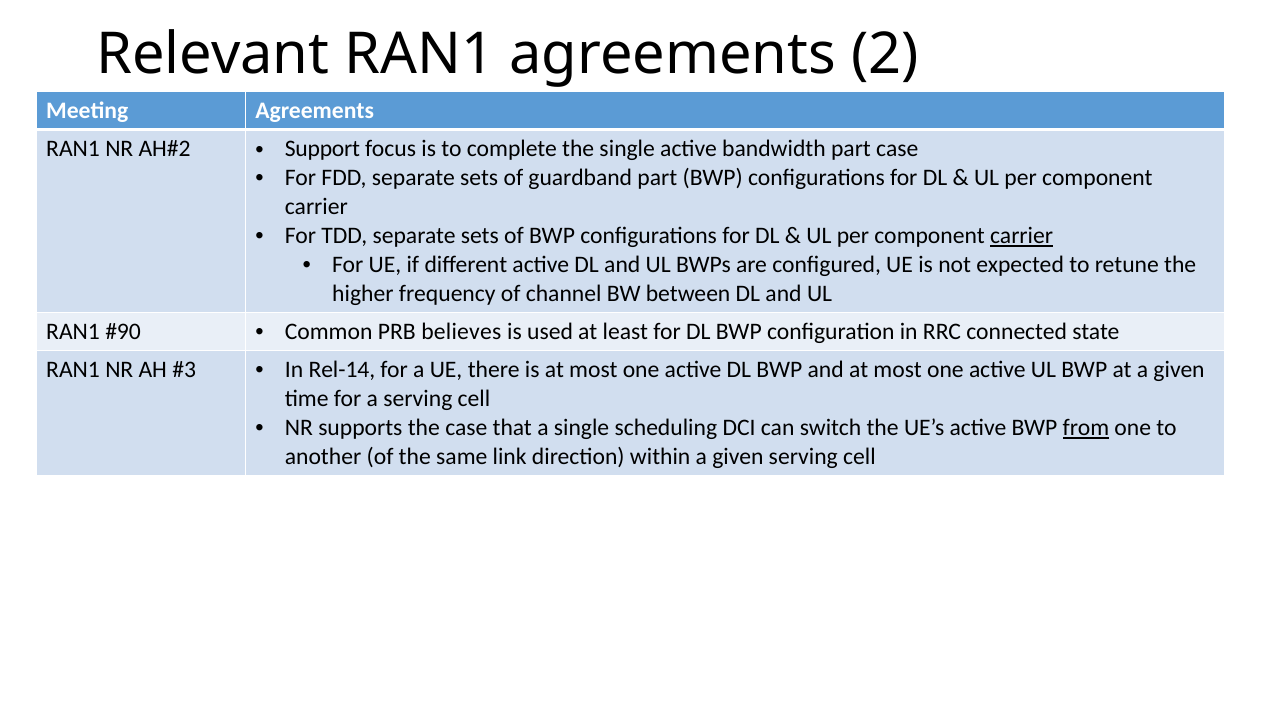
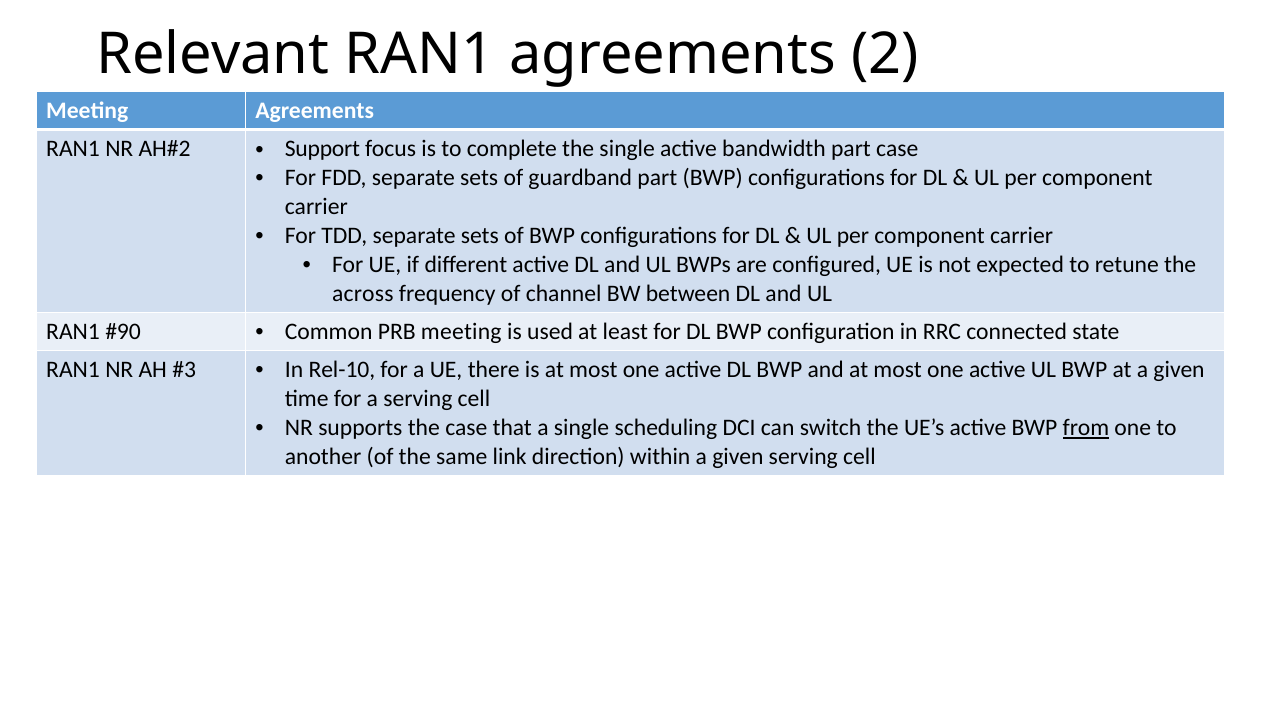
carrier at (1022, 236) underline: present -> none
higher: higher -> across
PRB believes: believes -> meeting
Rel-14: Rel-14 -> Rel-10
